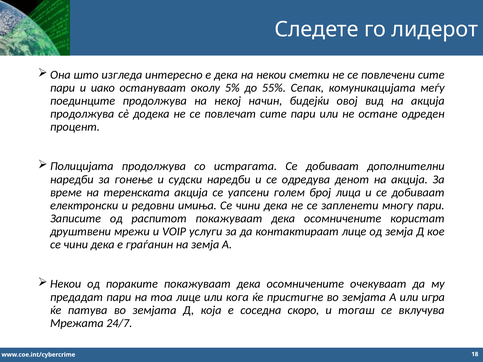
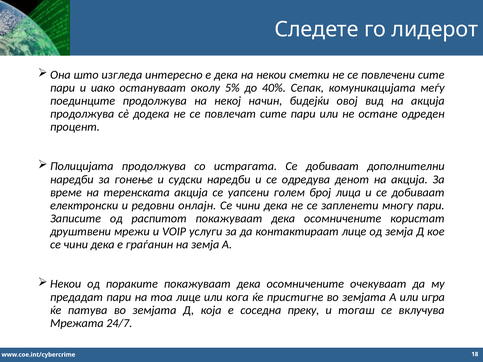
55%: 55% -> 40%
имиња: имиња -> онлајн
скоро: скоро -> преку
